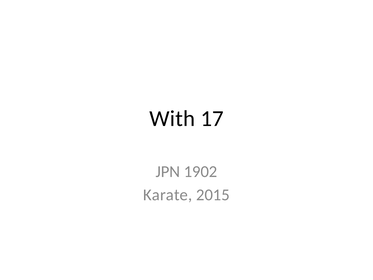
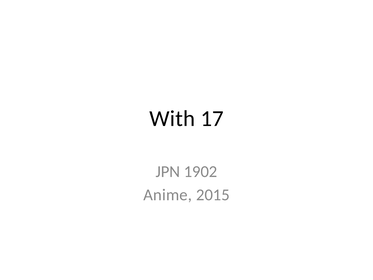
Karate: Karate -> Anime
